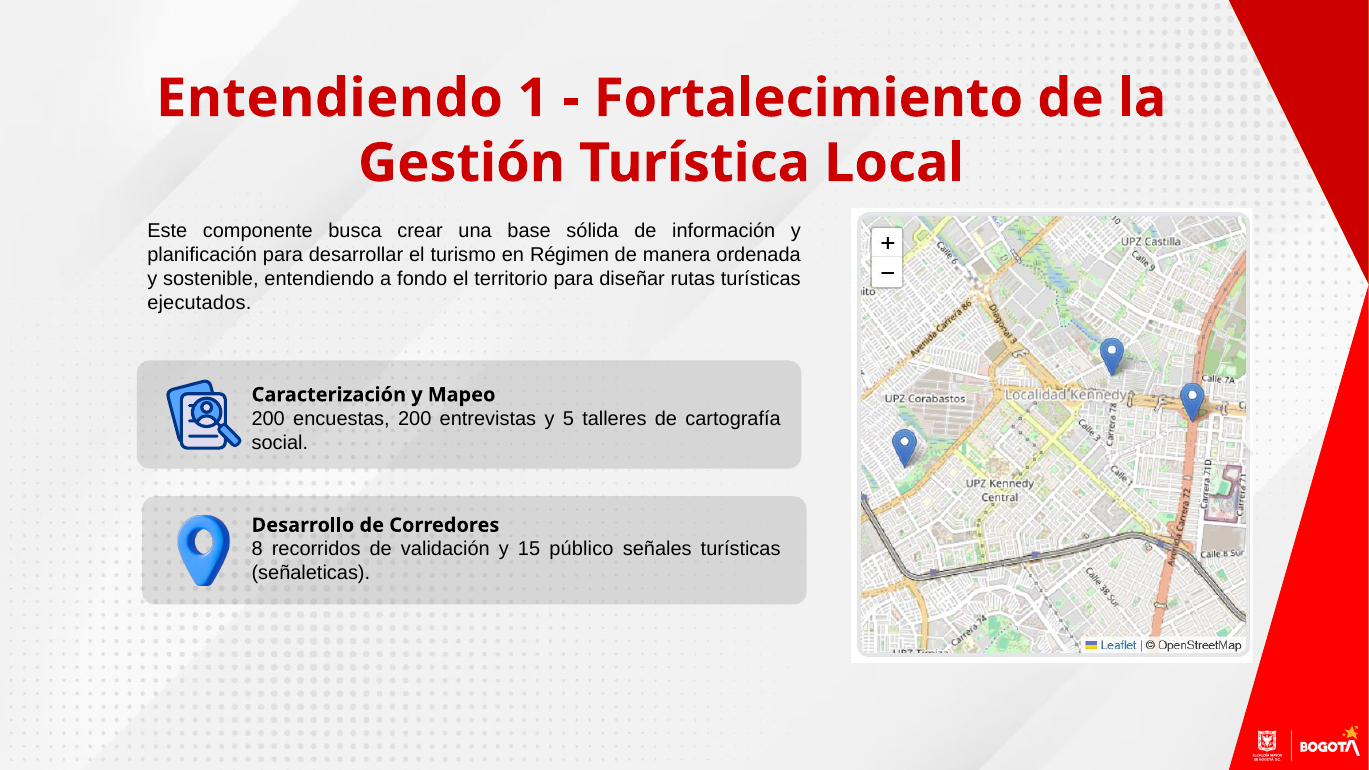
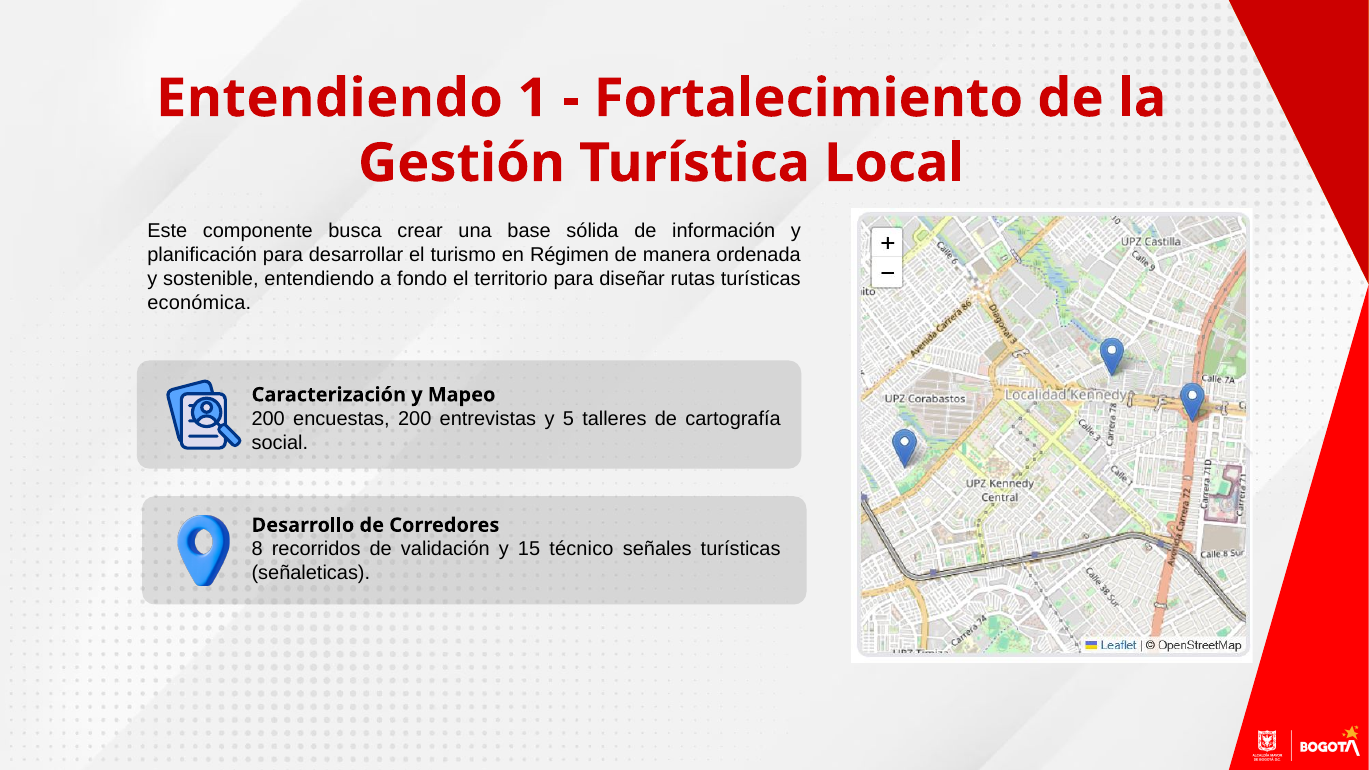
ejecutados: ejecutados -> económica
público: público -> técnico
